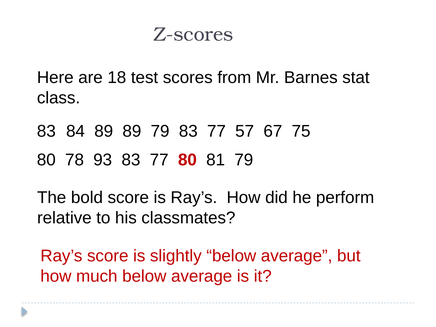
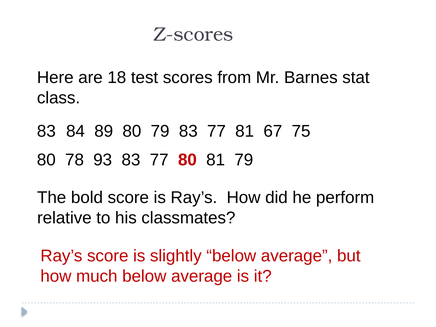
89 89: 89 -> 80
77 57: 57 -> 81
